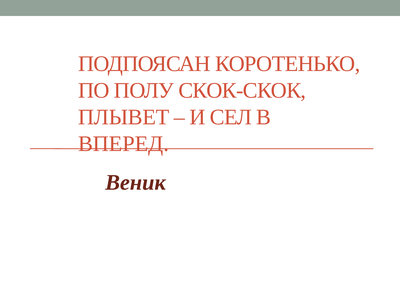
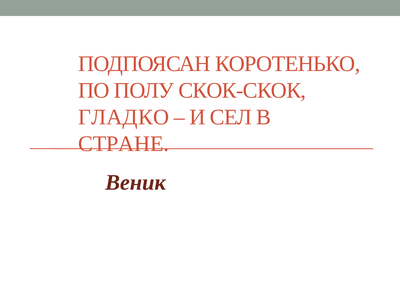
ПЛЫВЕТ: ПЛЫВЕТ -> ГЛАДКО
ВПЕРЕД: ВПЕРЕД -> СТРАНЕ
